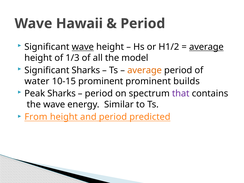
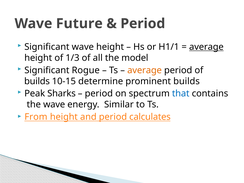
Hawaii: Hawaii -> Future
wave at (83, 47) underline: present -> none
H1/2: H1/2 -> H1/1
Significant Sharks: Sharks -> Rogue
water at (37, 81): water -> builds
10-15 prominent: prominent -> determine
that colour: purple -> blue
predicted: predicted -> calculates
